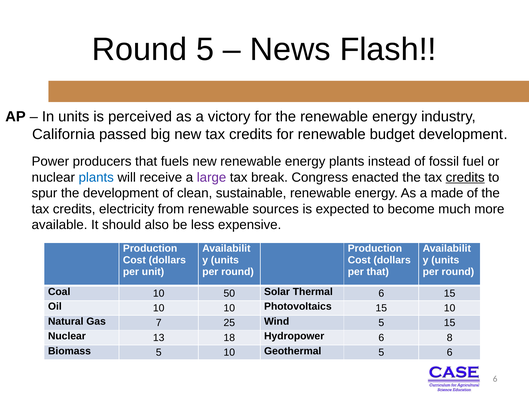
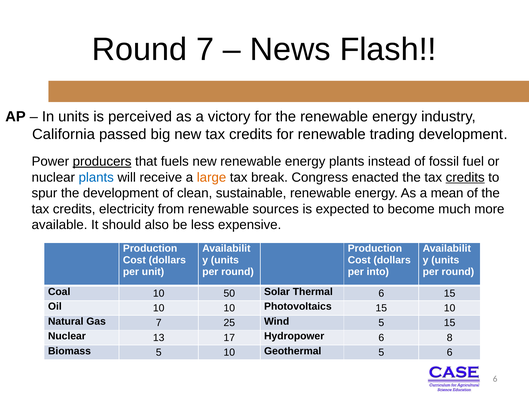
Round 5: 5 -> 7
budget: budget -> trading
producers underline: none -> present
large colour: purple -> orange
made: made -> mean
per that: that -> into
18: 18 -> 17
